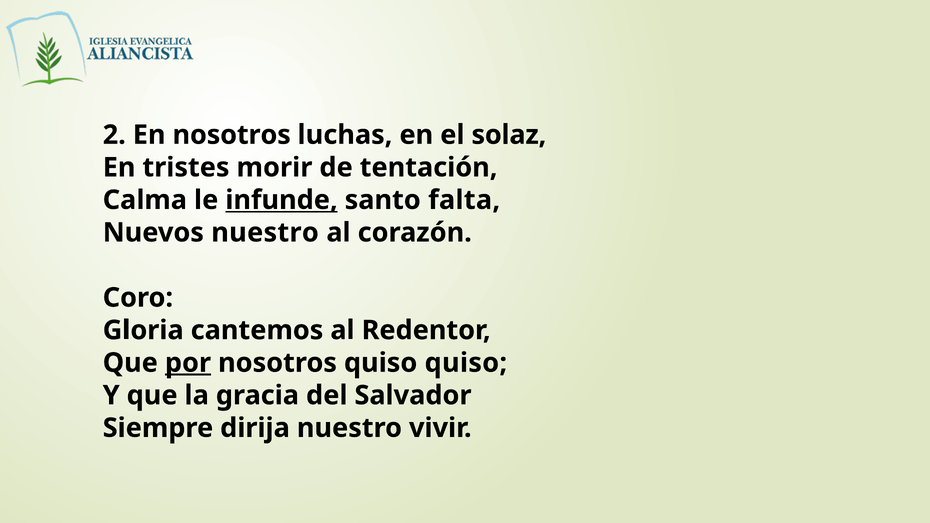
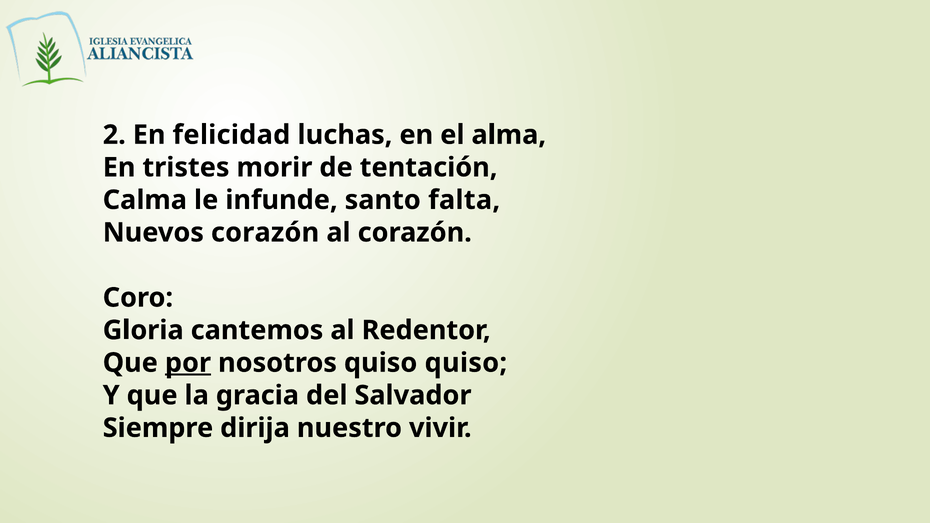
En nosotros: nosotros -> felicidad
solaz: solaz -> alma
infunde underline: present -> none
Nuevos nuestro: nuestro -> corazón
